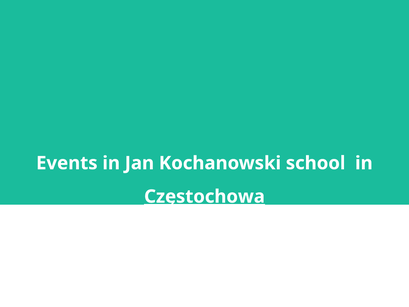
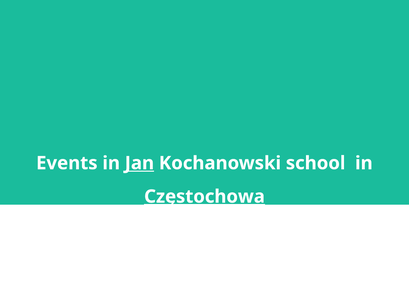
Jan underline: none -> present
